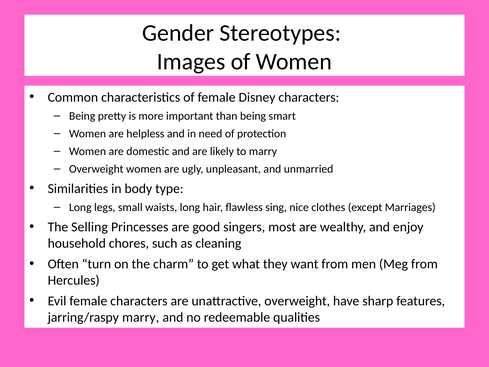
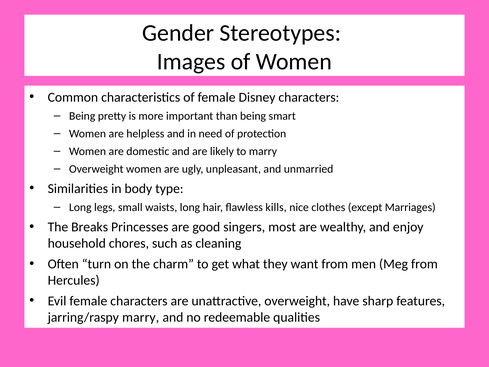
sing: sing -> kills
Selling: Selling -> Breaks
